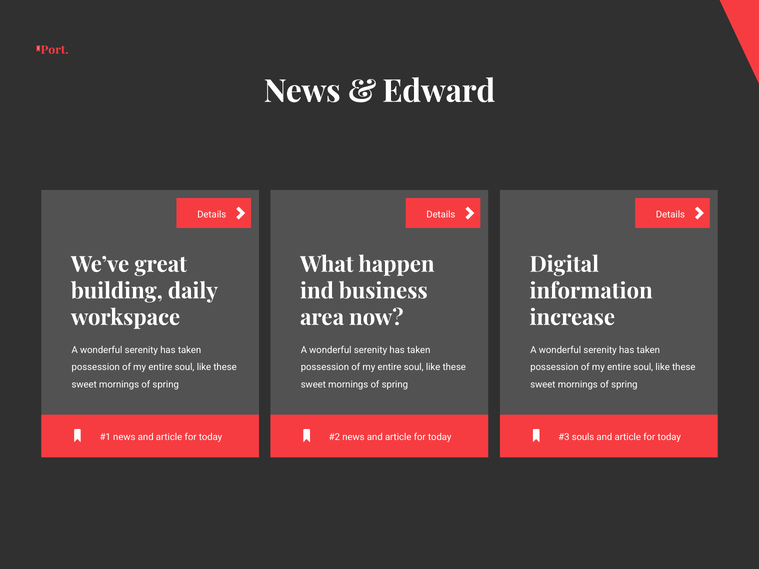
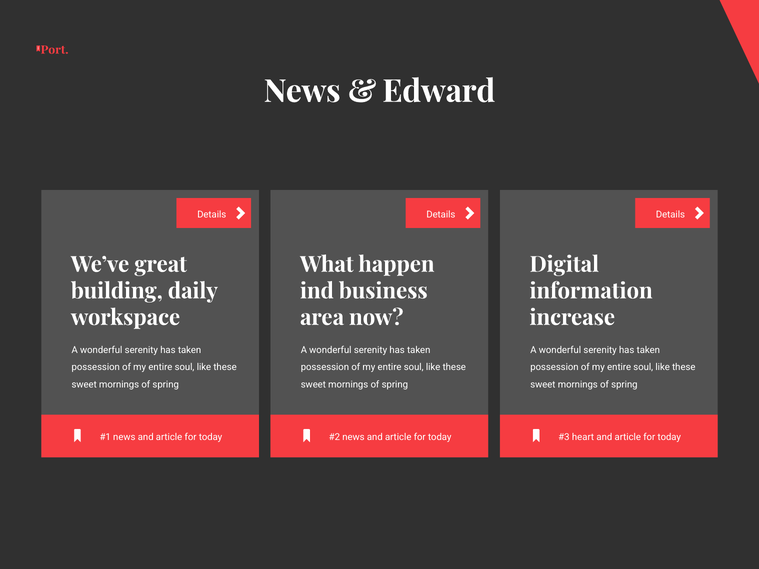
souls: souls -> heart
